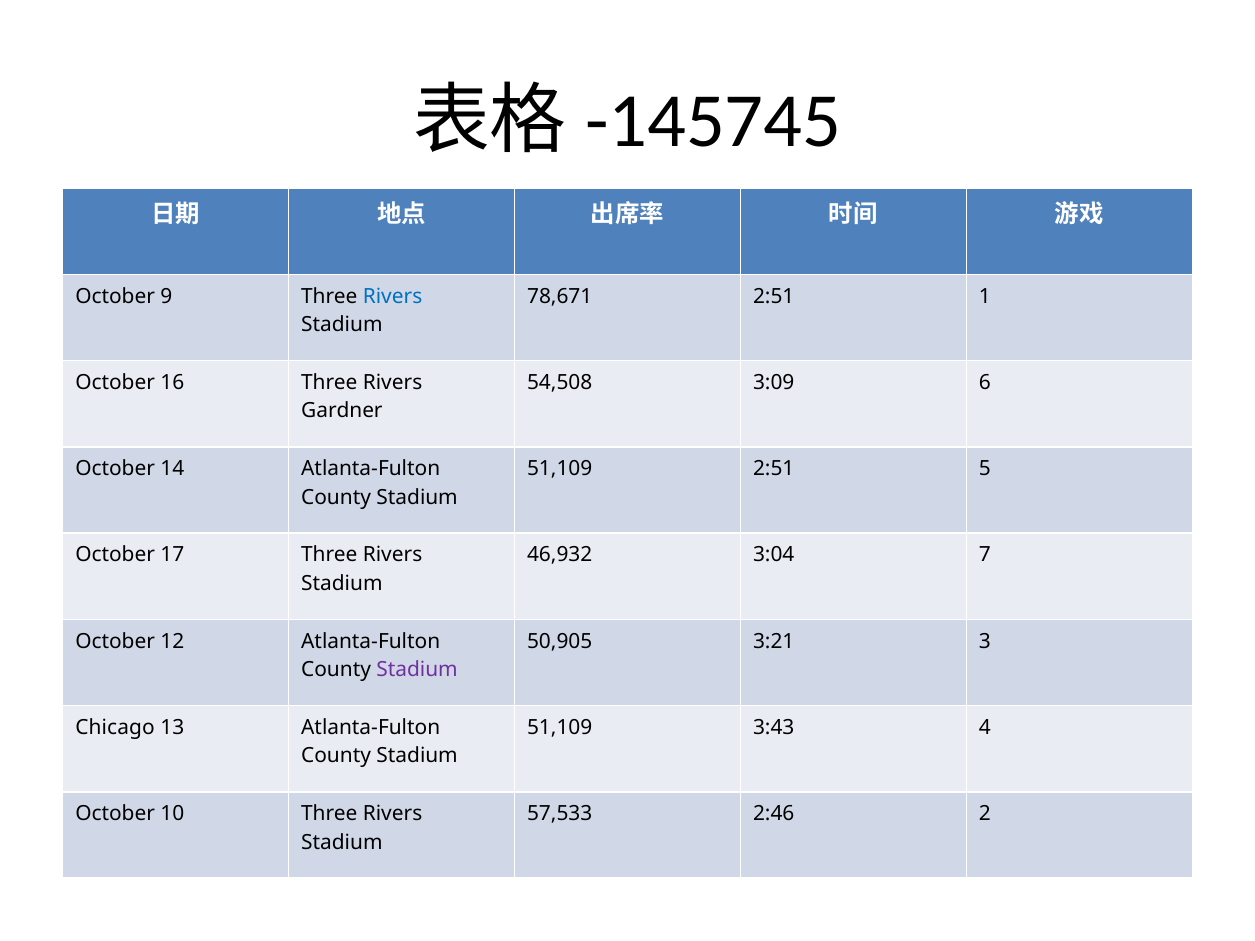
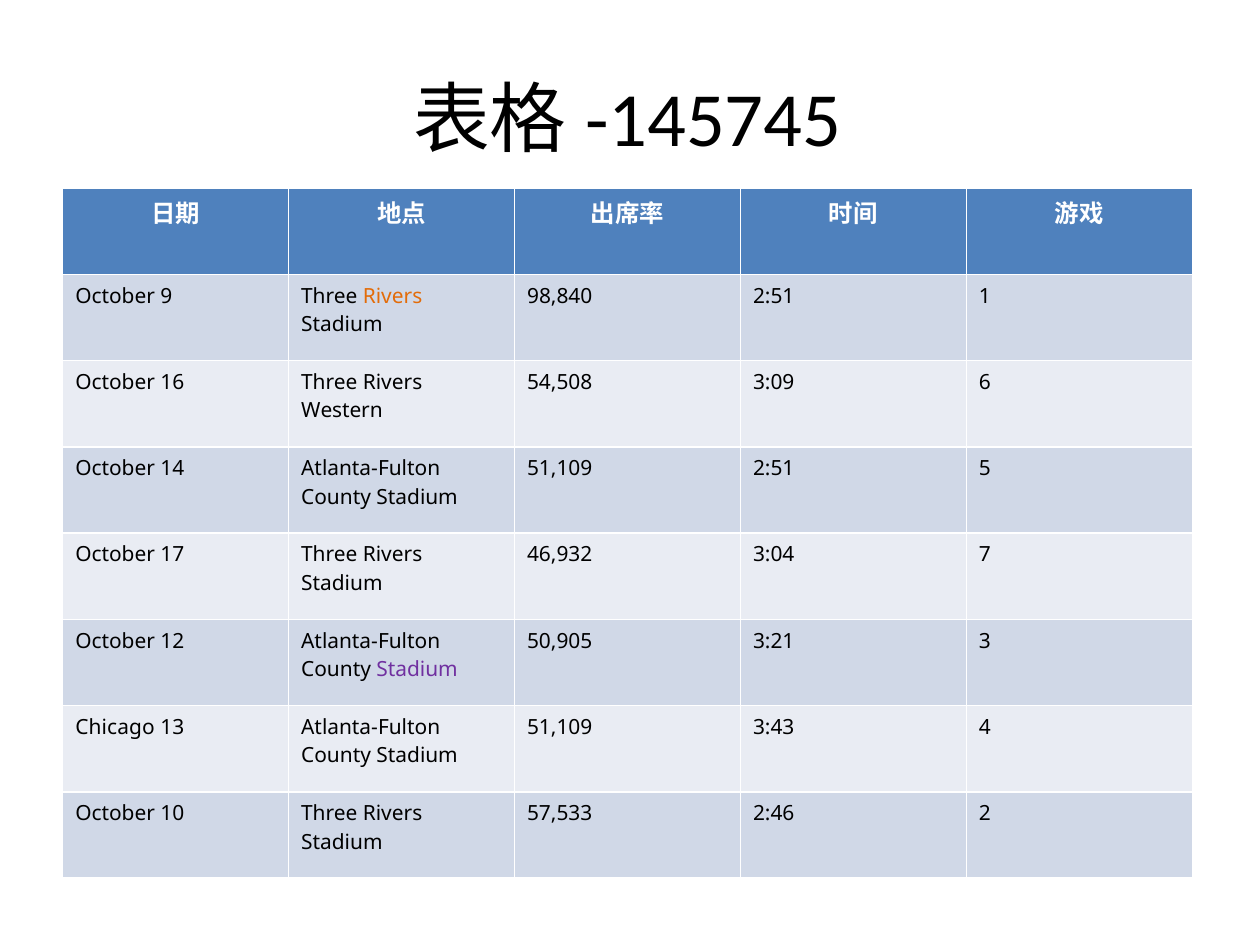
Rivers at (393, 296) colour: blue -> orange
78,671: 78,671 -> 98,840
Gardner: Gardner -> Western
